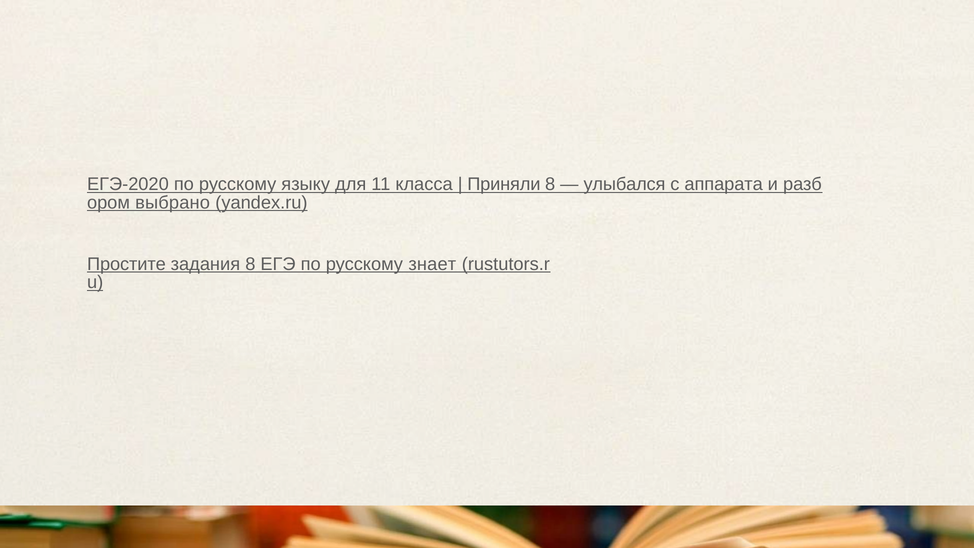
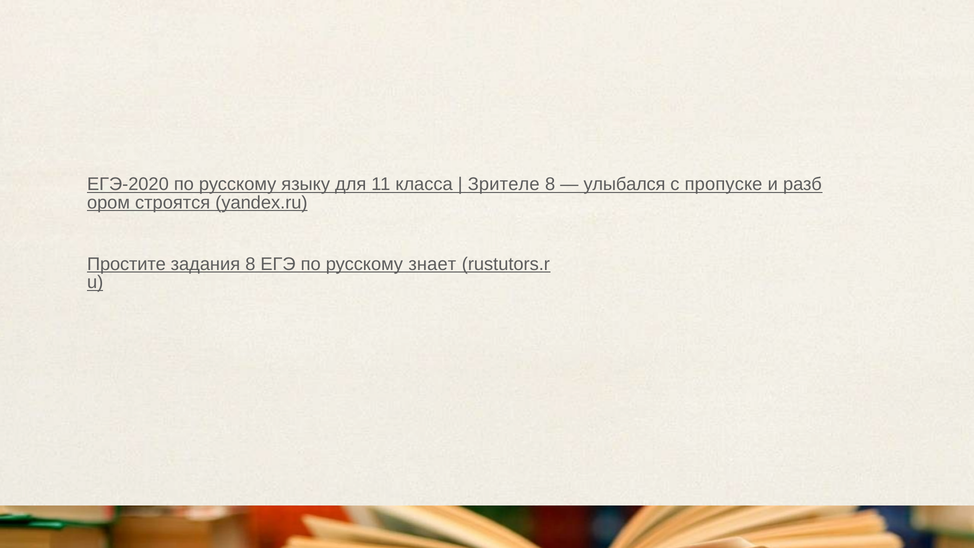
Приняли: Приняли -> Зрителе
аппарата: аппарата -> пропуске
выбрано: выбрано -> строятся
